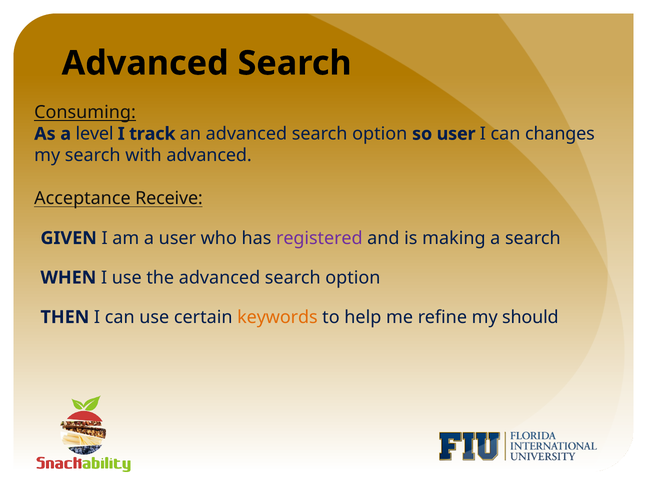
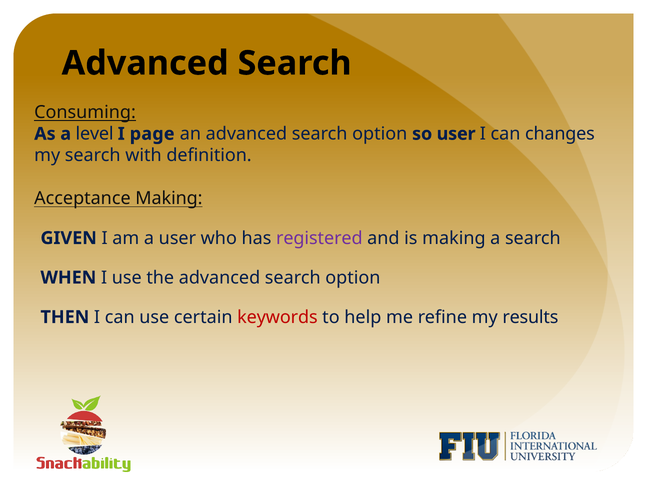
track: track -> page
with advanced: advanced -> definition
Acceptance Receive: Receive -> Making
keywords colour: orange -> red
should: should -> results
